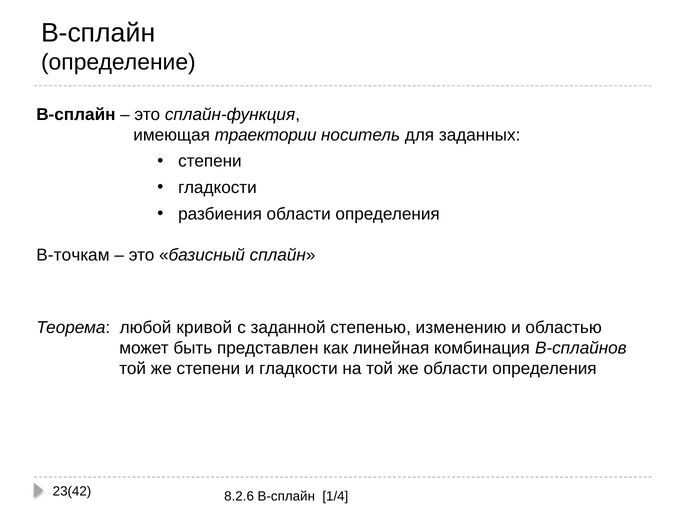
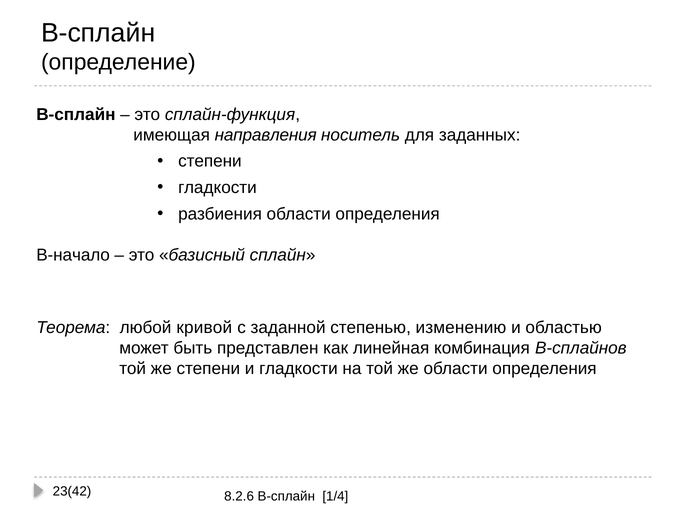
траектории: траектории -> направления
B-точкам: B-точкам -> B-начало
